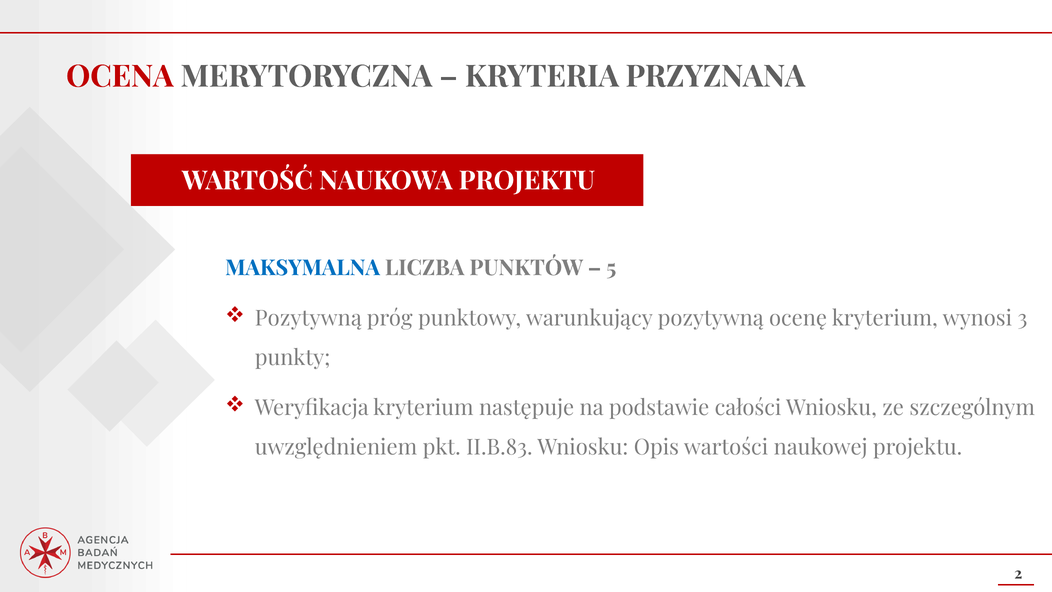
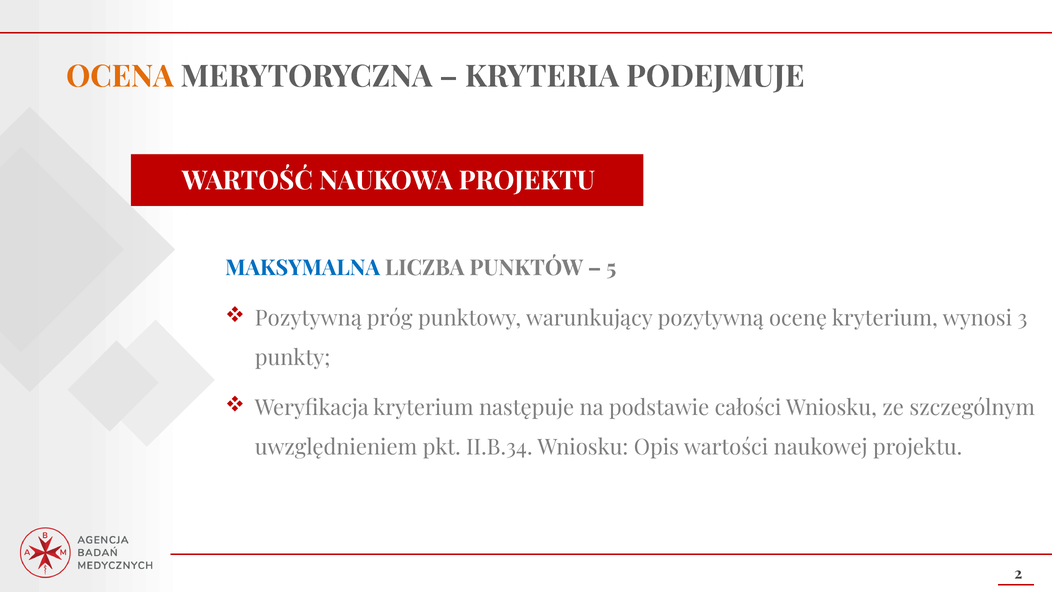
OCENA colour: red -> orange
PRZYZNANA: PRZYZNANA -> PODEJMUJE
II.B.83: II.B.83 -> II.B.34
